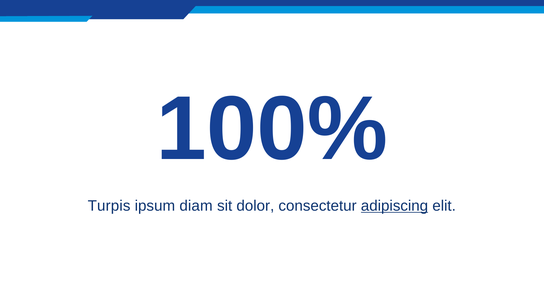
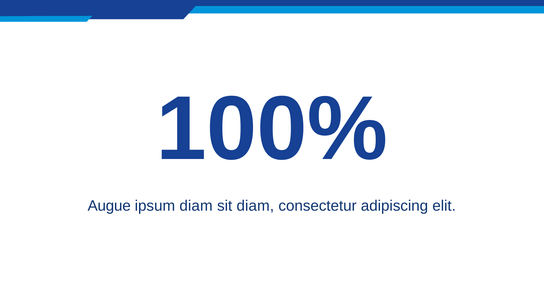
Turpis: Turpis -> Augue
sit dolor: dolor -> diam
adipiscing underline: present -> none
